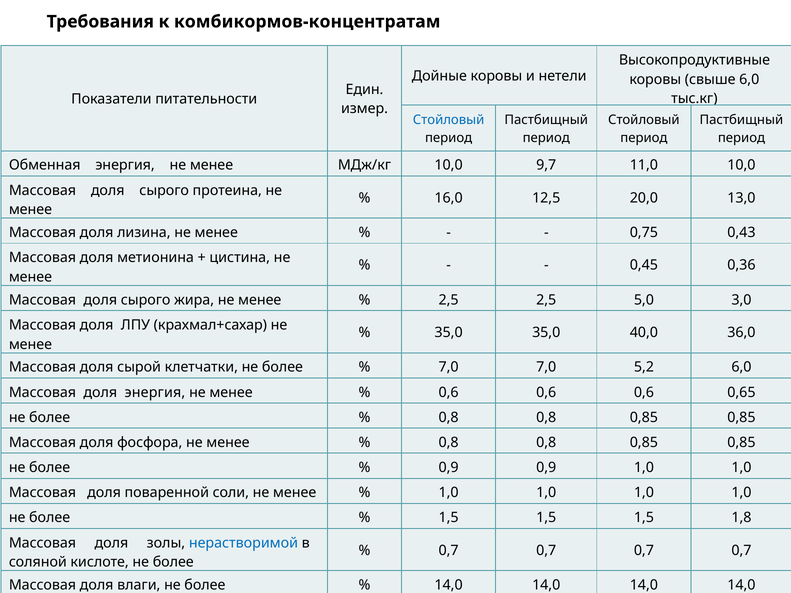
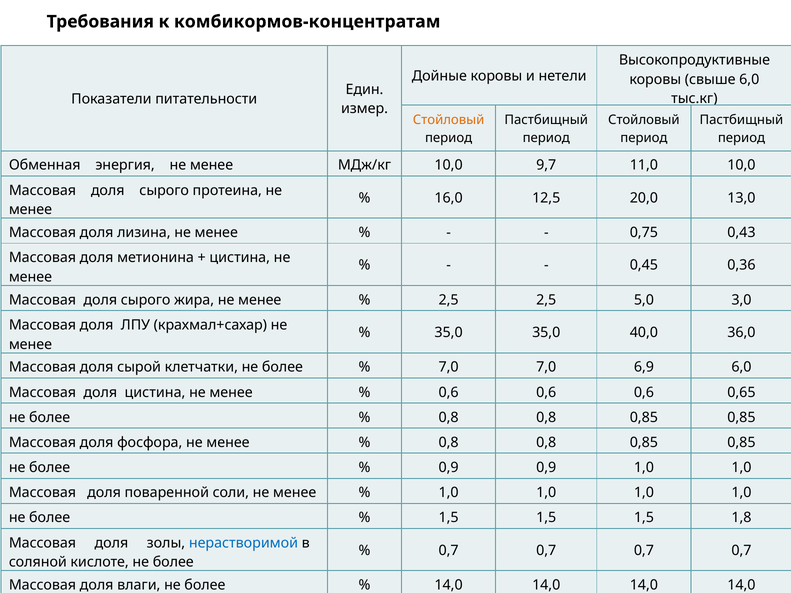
Стойловый at (449, 120) colour: blue -> orange
5,2: 5,2 -> 6,9
доля энергия: энергия -> цистина
